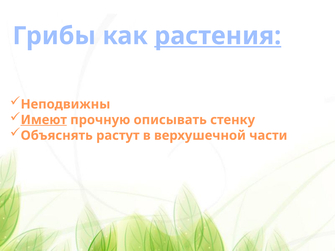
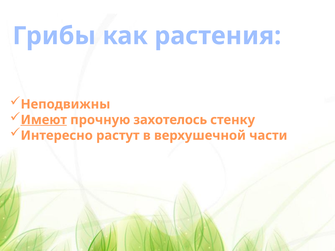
растения underline: present -> none
описывать: описывать -> захотелось
Объяснять: Объяснять -> Интересно
